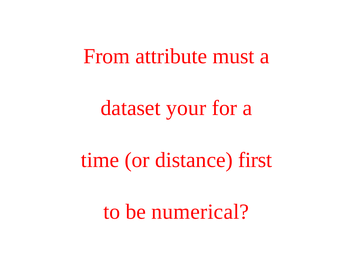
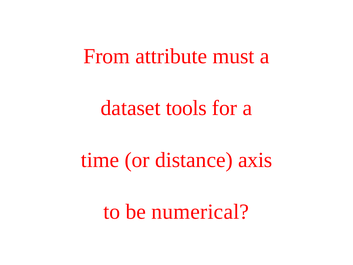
your: your -> tools
first: first -> axis
